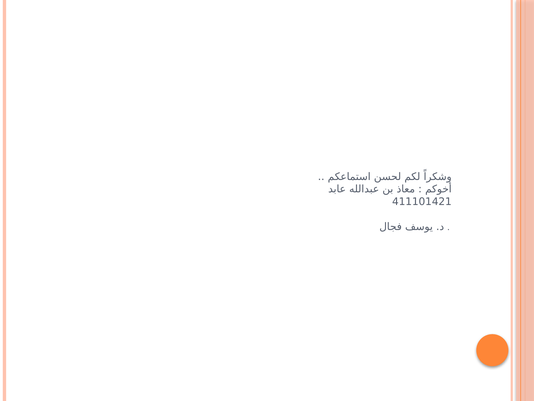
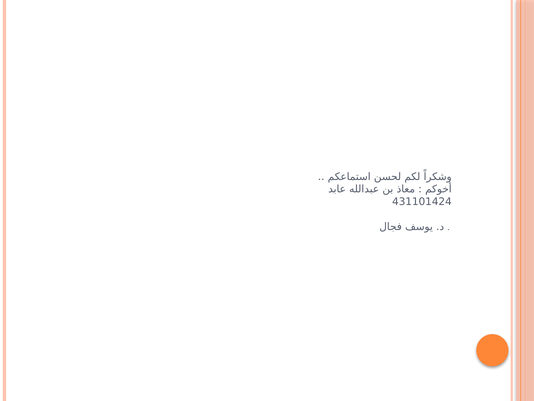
411101421: 411101421 -> 431101424
